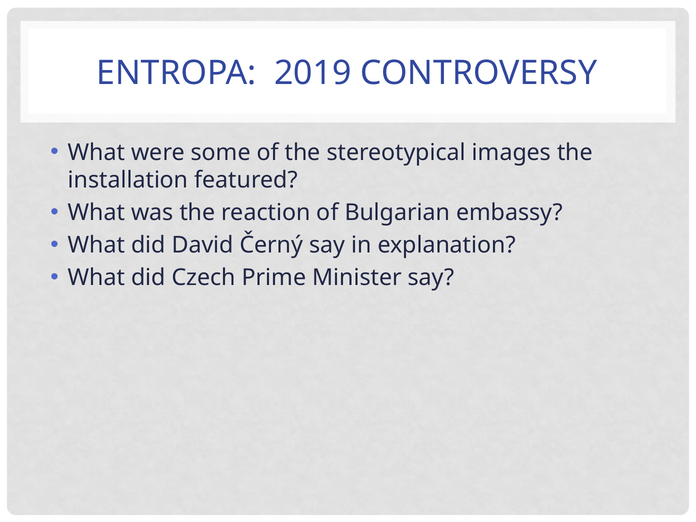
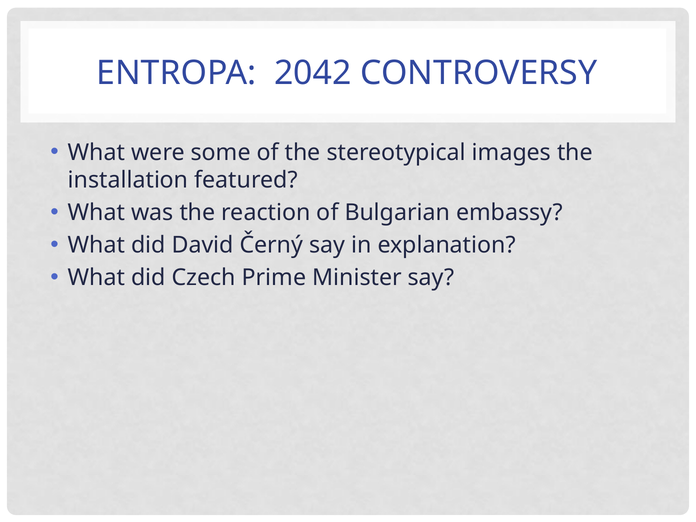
2019: 2019 -> 2042
